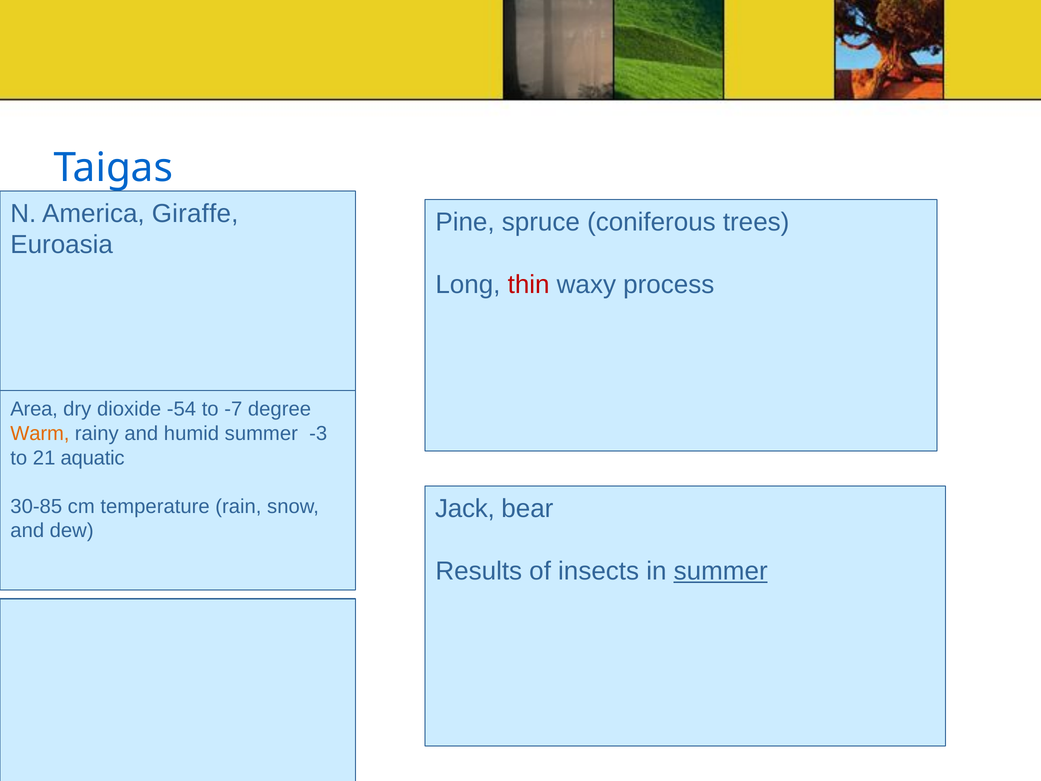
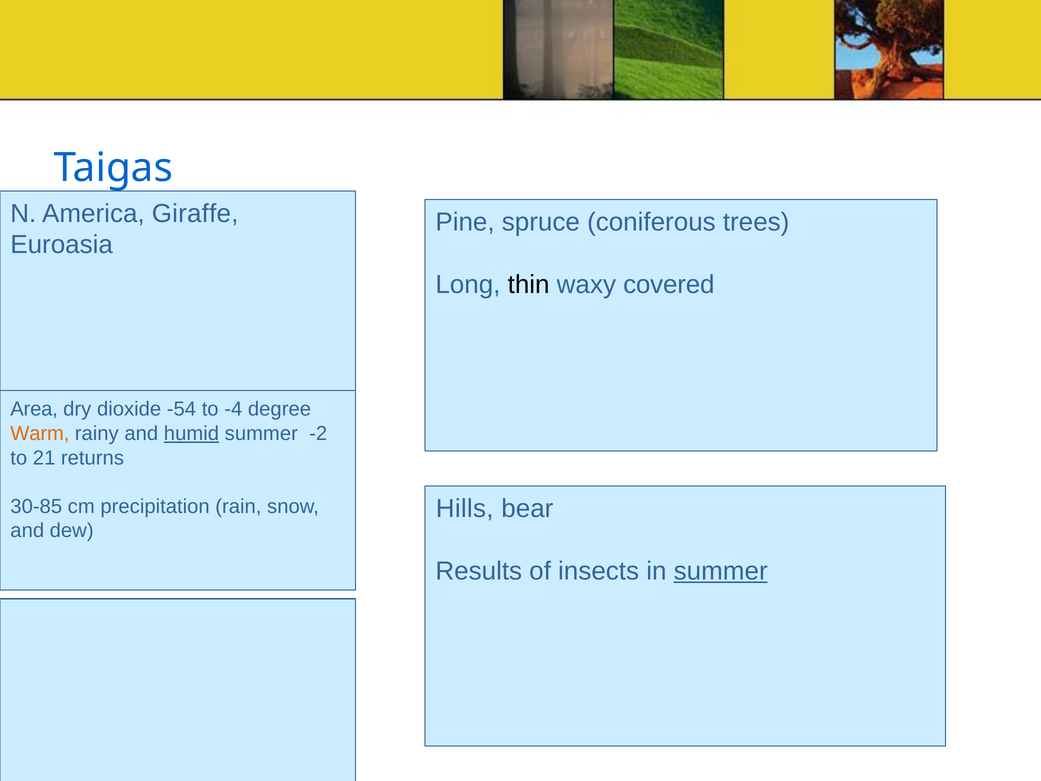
thin colour: red -> black
process: process -> covered
-7: -7 -> -4
humid underline: none -> present
-3: -3 -> -2
aquatic: aquatic -> returns
Jack: Jack -> Hills
temperature: temperature -> precipitation
